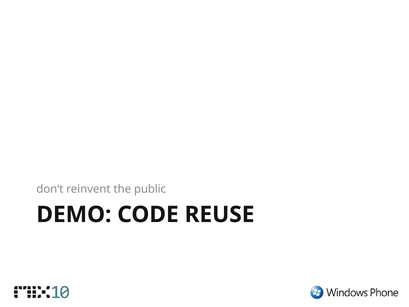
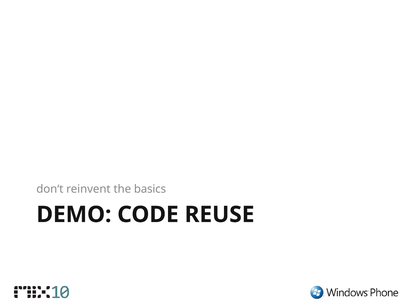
public: public -> basics
